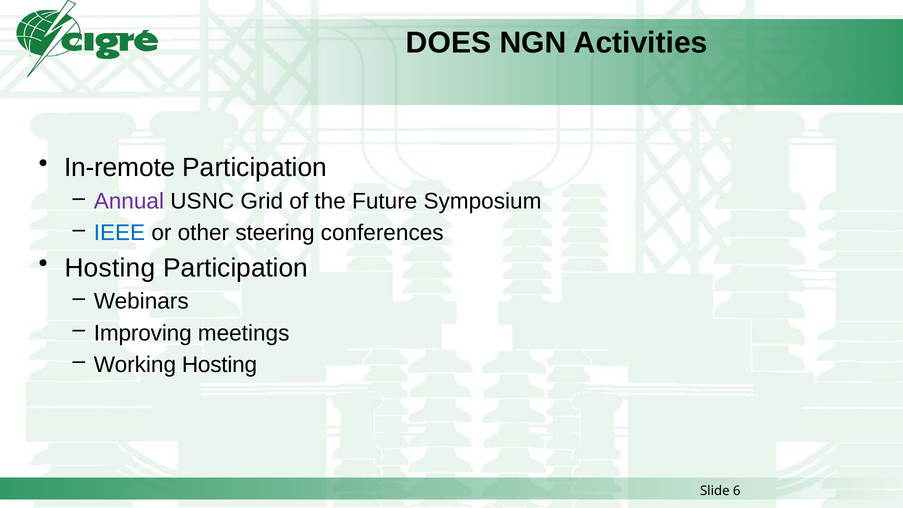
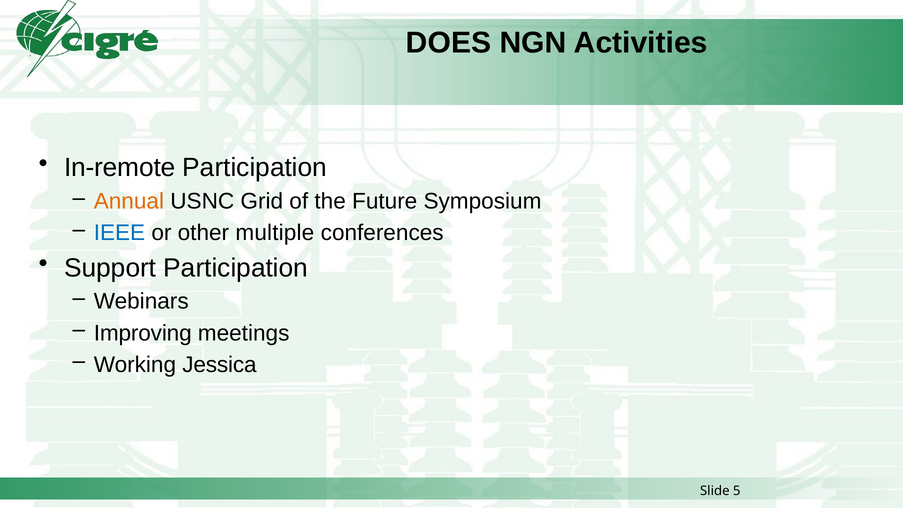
Annual colour: purple -> orange
steering: steering -> multiple
Hosting at (110, 268): Hosting -> Support
Working Hosting: Hosting -> Jessica
6: 6 -> 5
